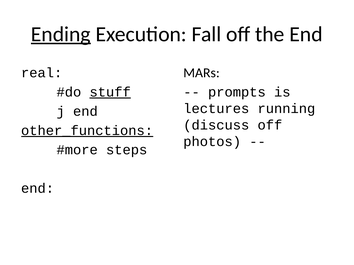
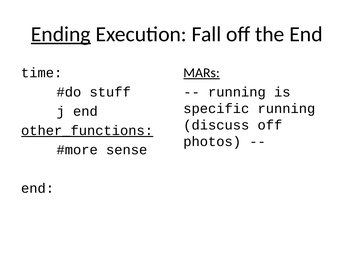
MARs underline: none -> present
real: real -> time
stuff underline: present -> none
prompts at (237, 92): prompts -> running
lectures: lectures -> specific
steps: steps -> sense
